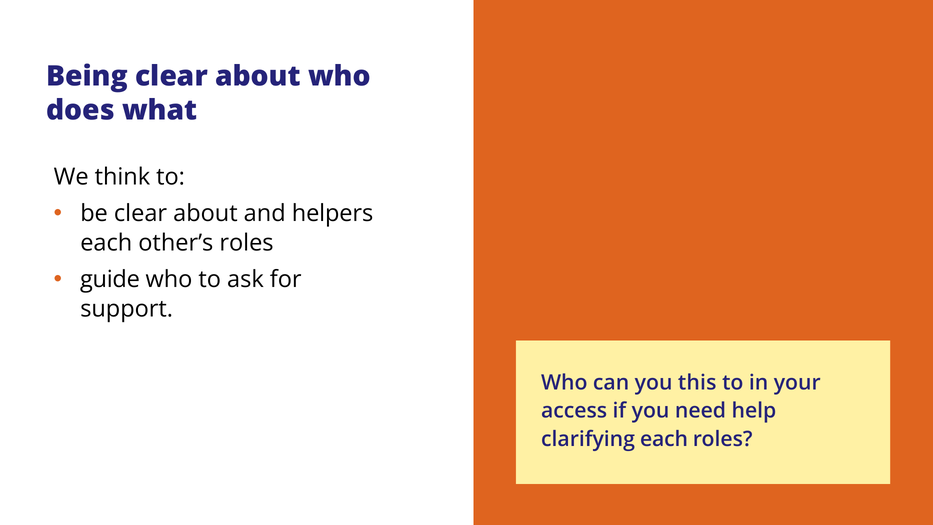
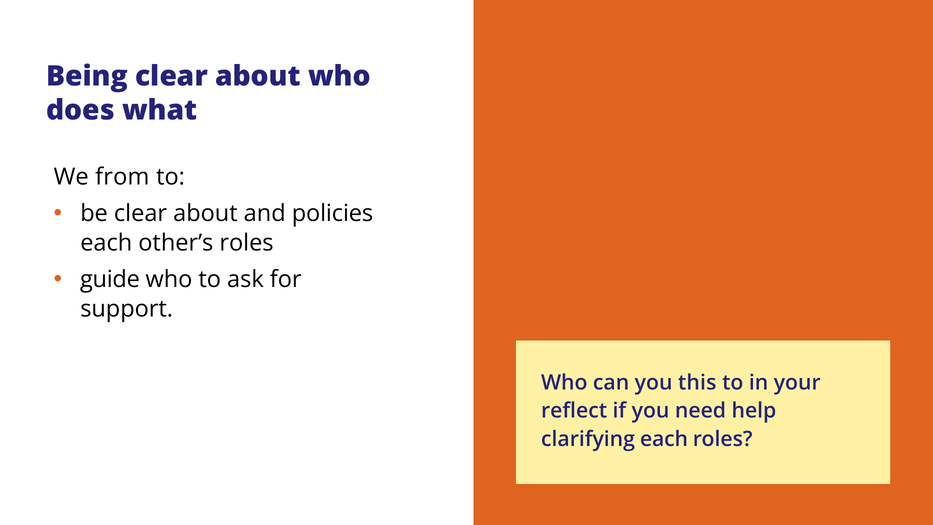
think: think -> from
helpers: helpers -> policies
access: access -> reflect
